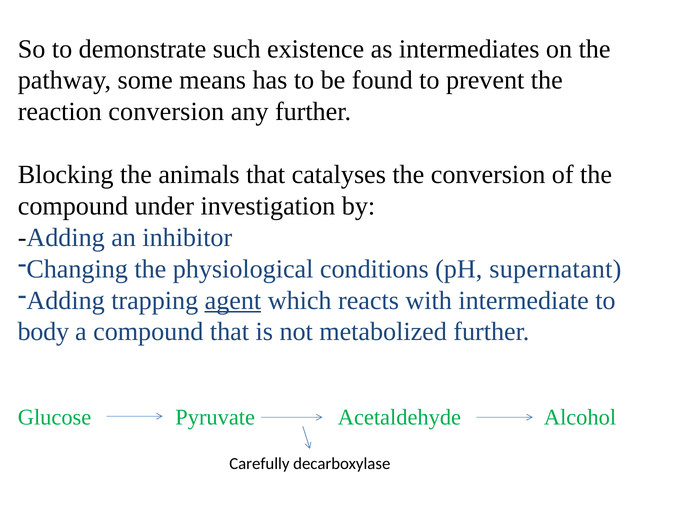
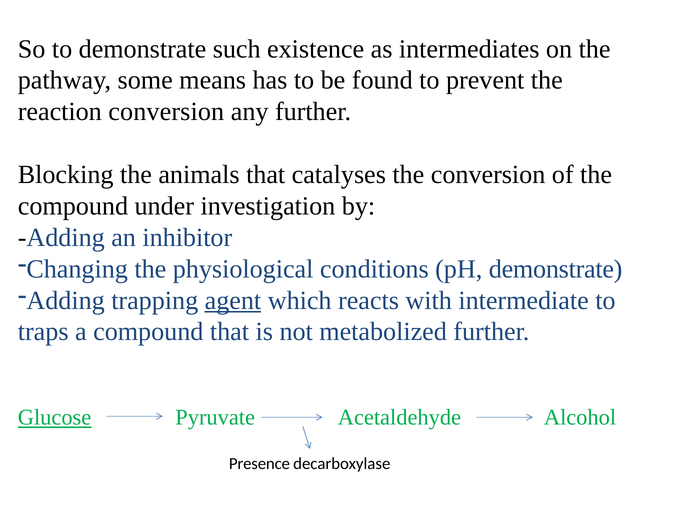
pH supernatant: supernatant -> demonstrate
body: body -> traps
Glucose underline: none -> present
Carefully: Carefully -> Presence
